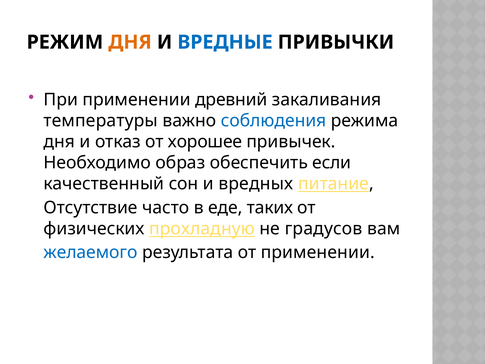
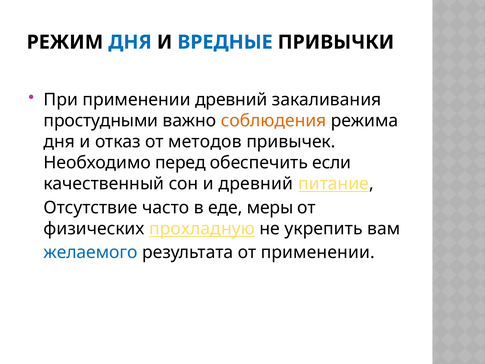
ДНЯ at (130, 42) colour: orange -> blue
температуры: температуры -> простудными
соблюдения colour: blue -> orange
хорошее: хорошее -> методов
образ: образ -> перед
и вредных: вредных -> древний
таких: таких -> меры
градусов: градусов -> укрепить
